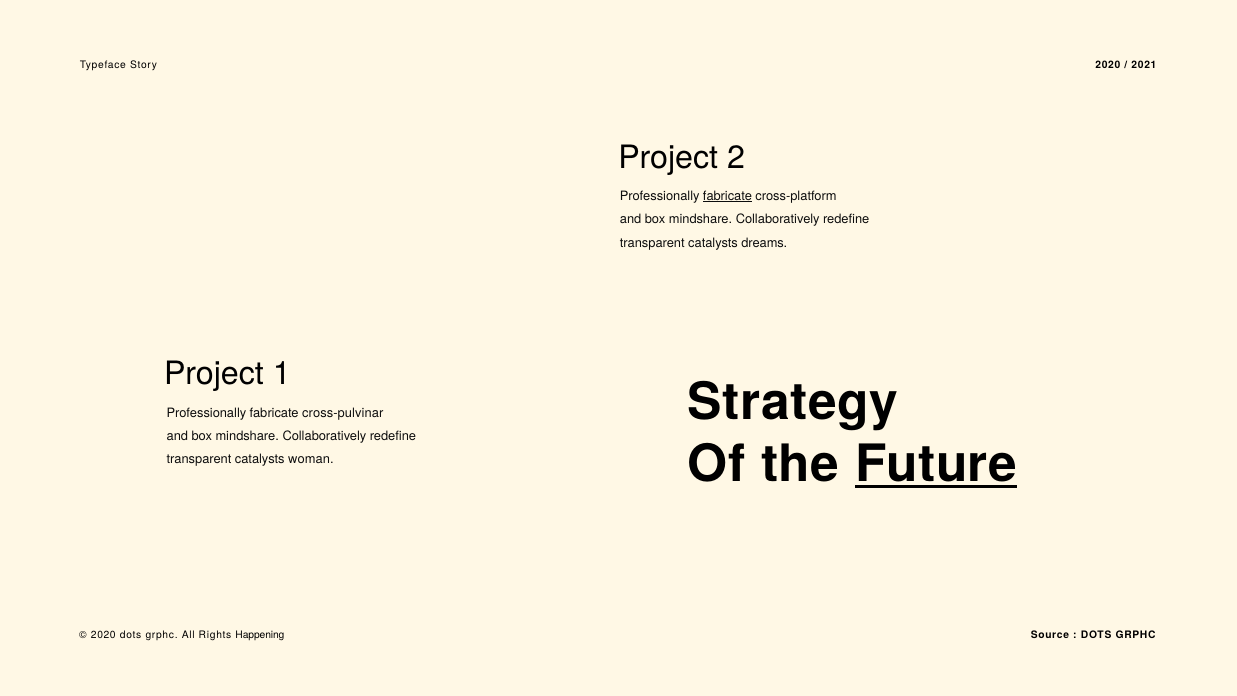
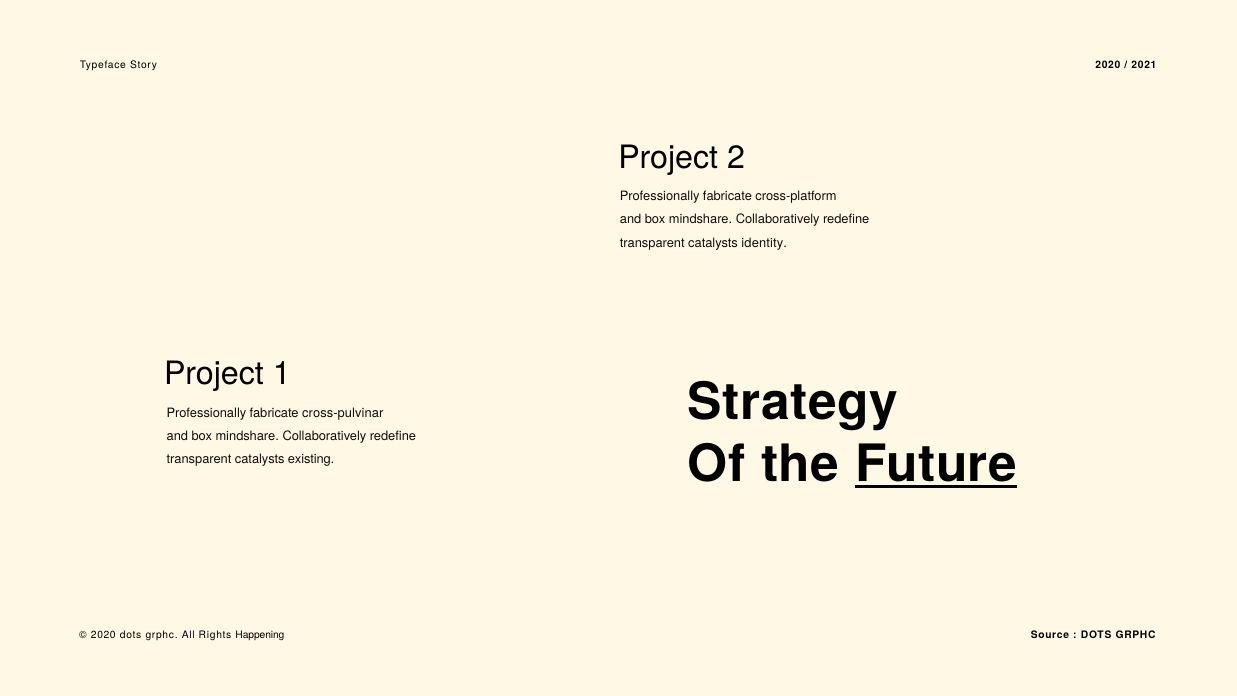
fabricate at (727, 196) underline: present -> none
dreams: dreams -> identity
woman: woman -> existing
